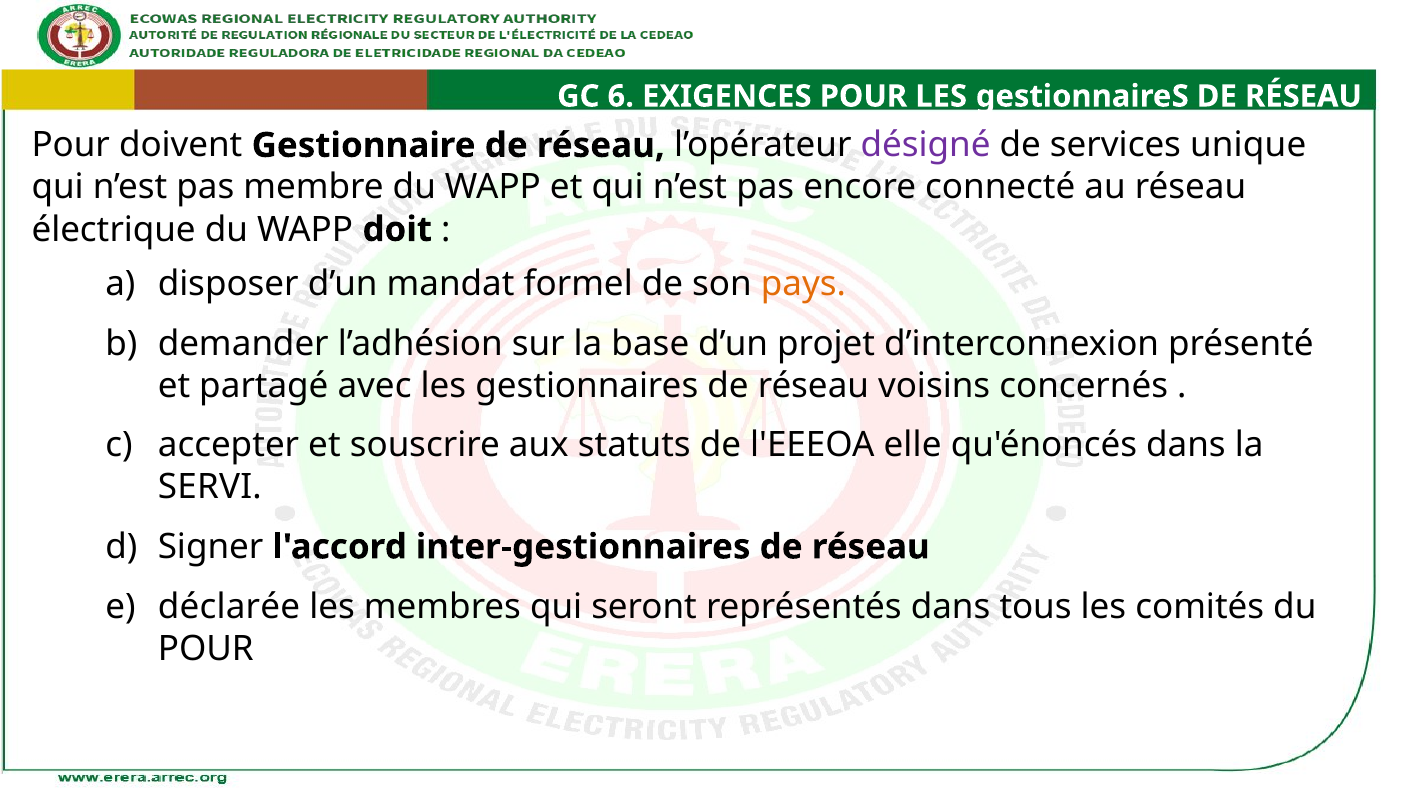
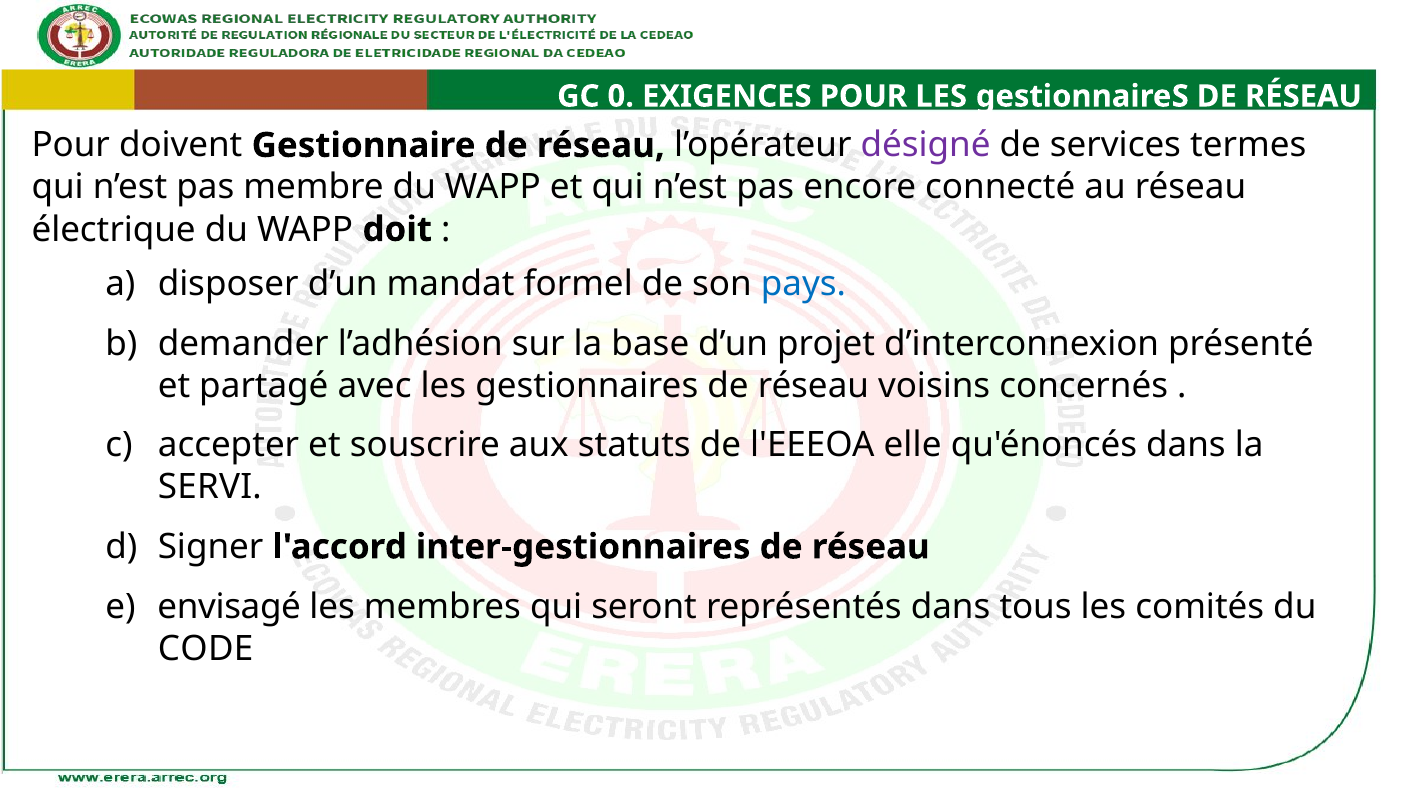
6: 6 -> 0
unique: unique -> termes
pays colour: orange -> blue
déclarée: déclarée -> envisagé
POUR at (206, 649): POUR -> CODE
